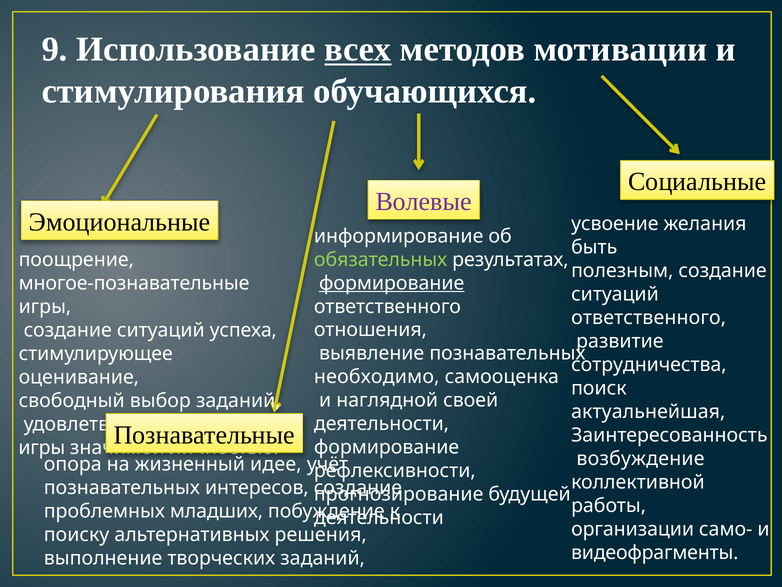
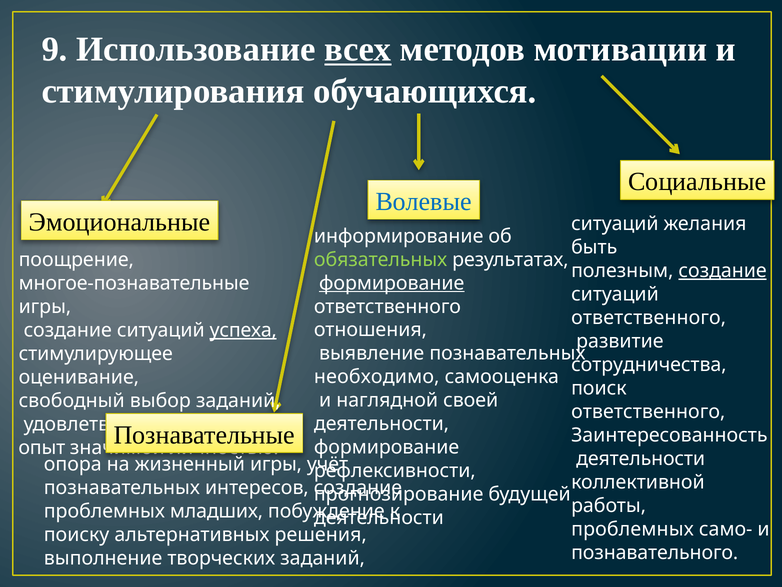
Волевые colour: purple -> blue
усвоение at (615, 224): усвоение -> ситуаций
создание at (723, 271) underline: none -> present
успеха underline: none -> present
актуальнейшая at (648, 411): актуальнейшая -> ответственного
игры at (42, 447): игры -> опыт
возбуждение at (640, 458): возбуждение -> деятельности
жизненный идее: идее -> игры
организации at (633, 529): организации -> проблемных
видеофрагменты: видеофрагменты -> познавательного
